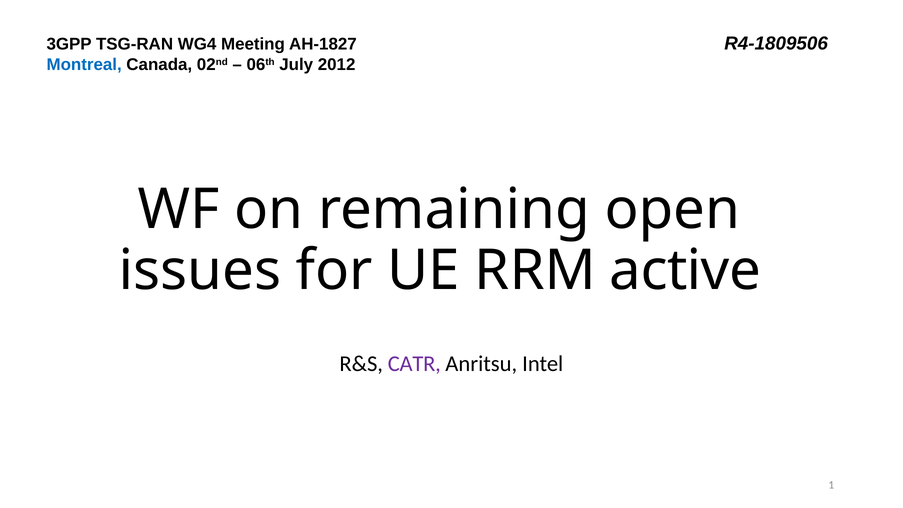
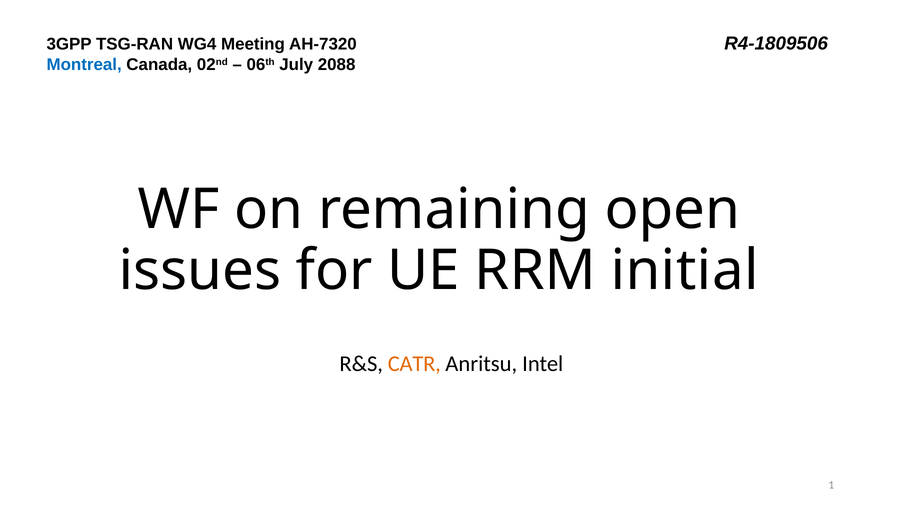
AH-1827: AH-1827 -> AH-7320
2012: 2012 -> 2088
active: active -> initial
CATR colour: purple -> orange
